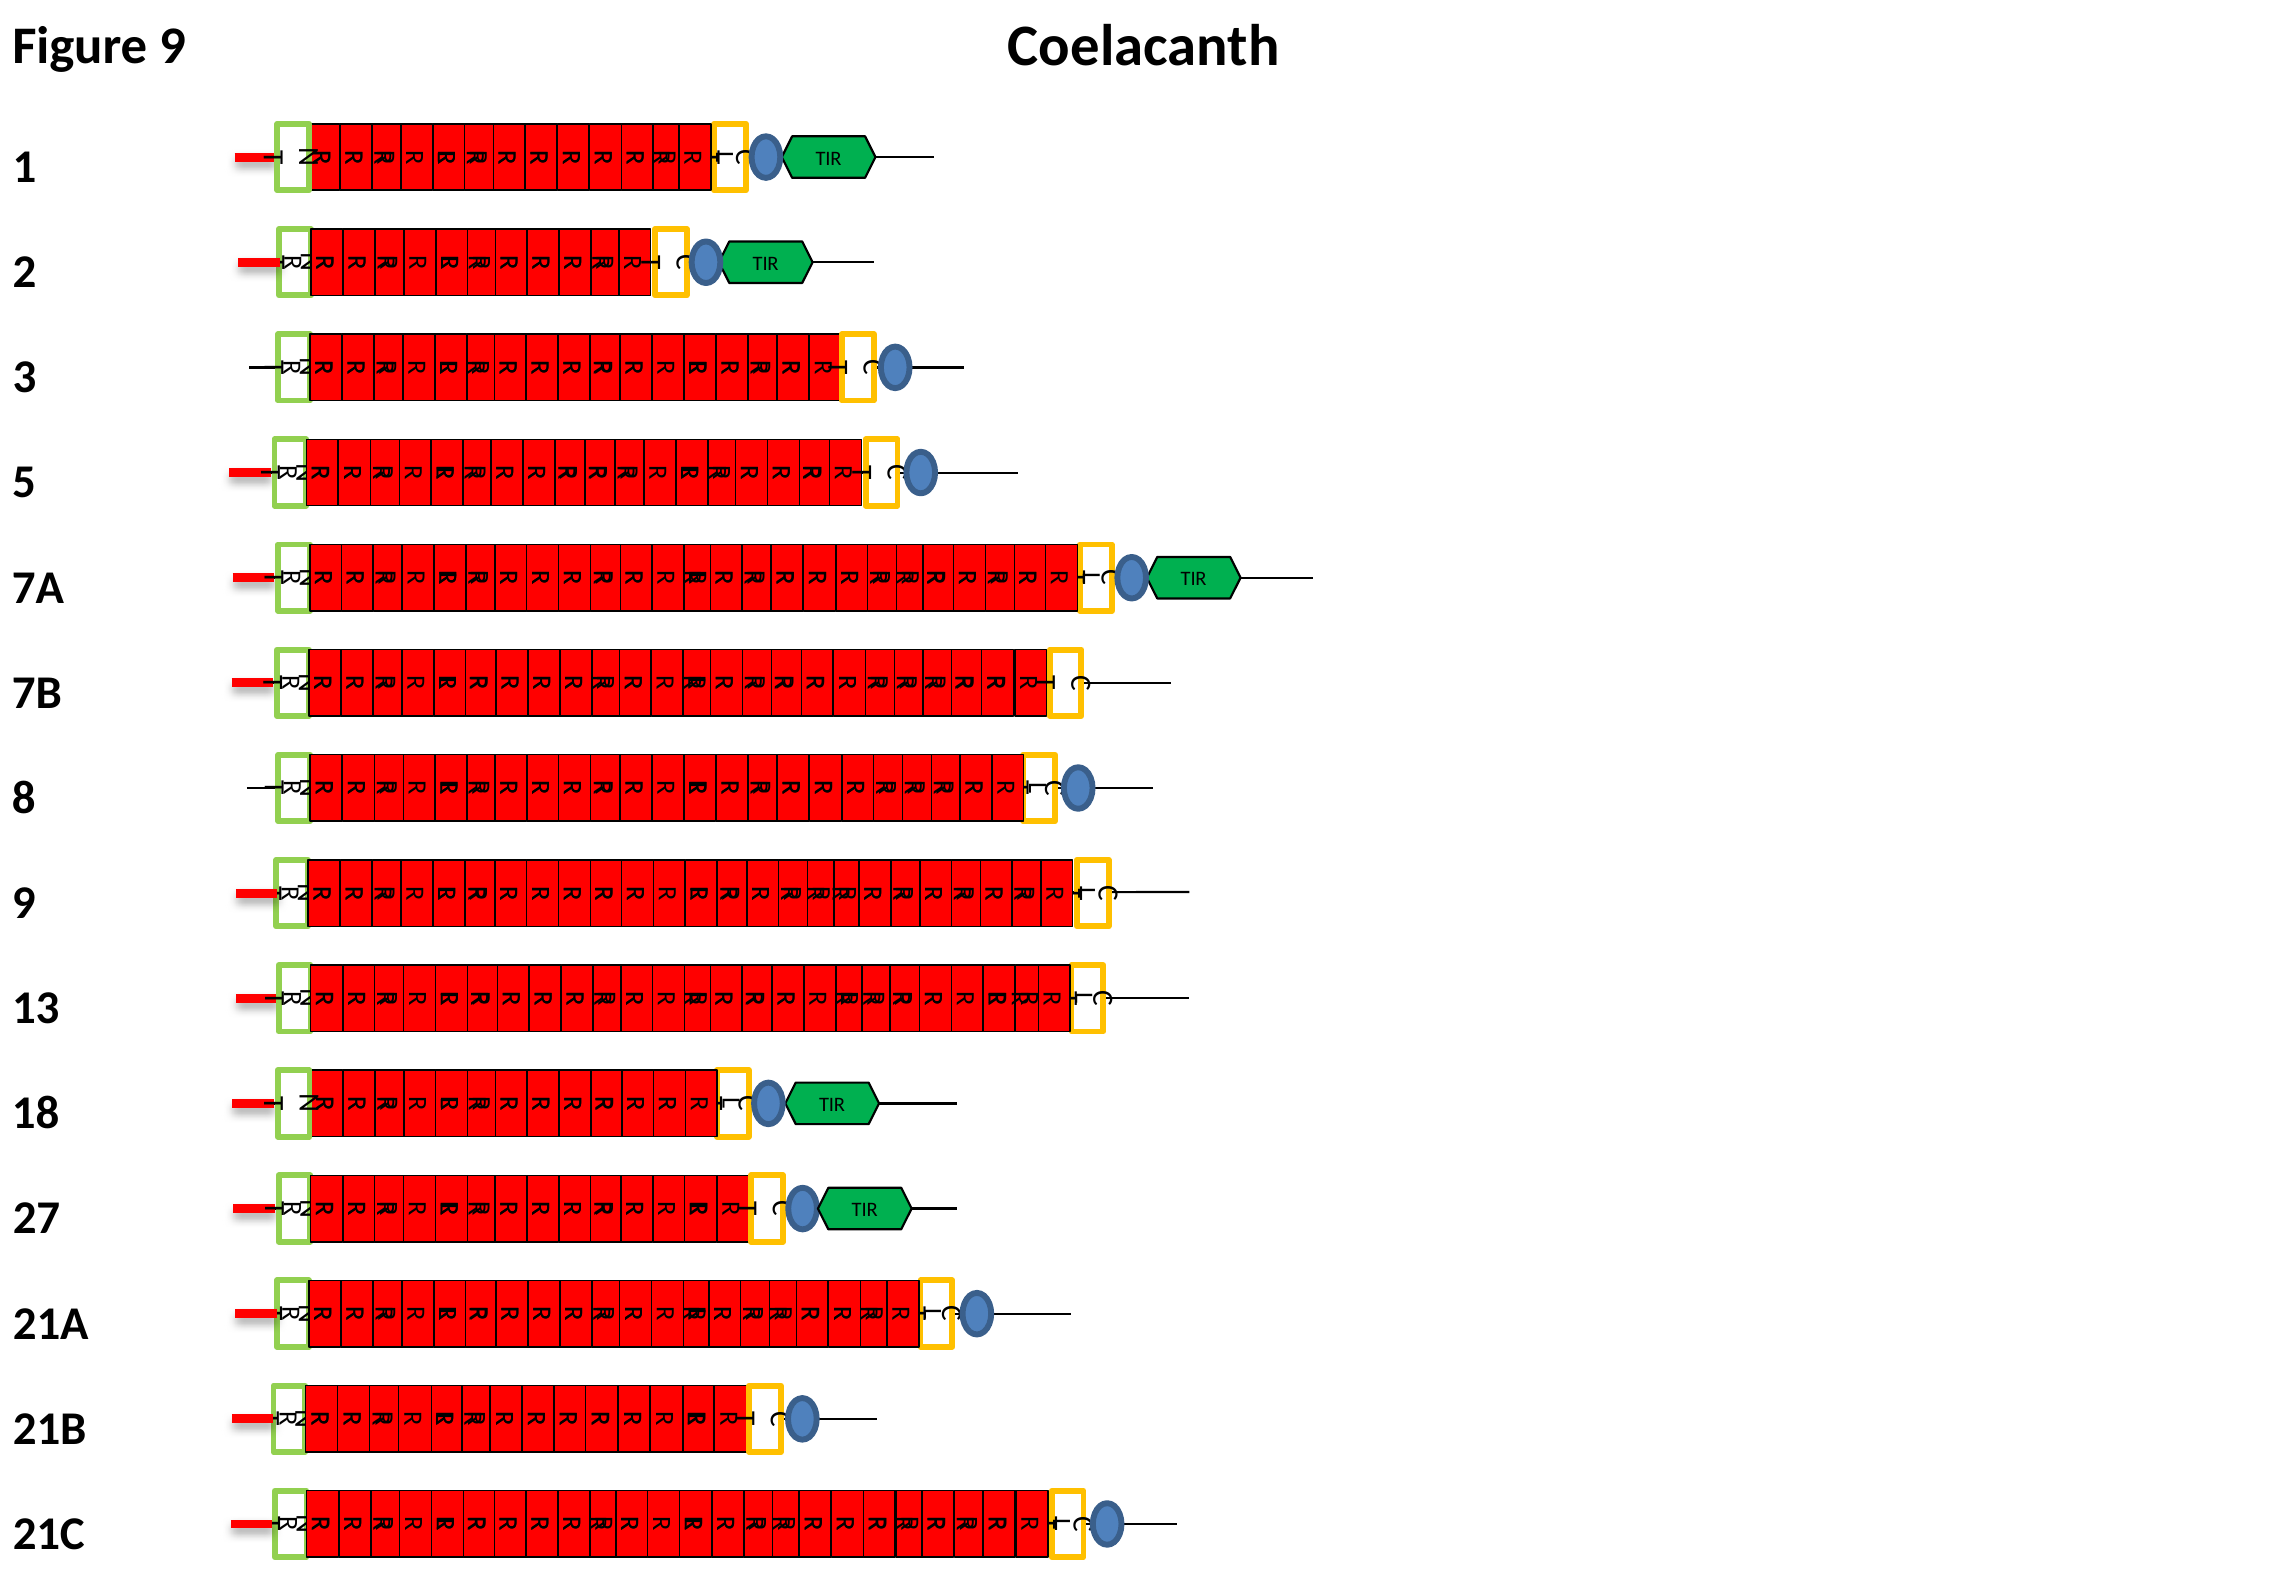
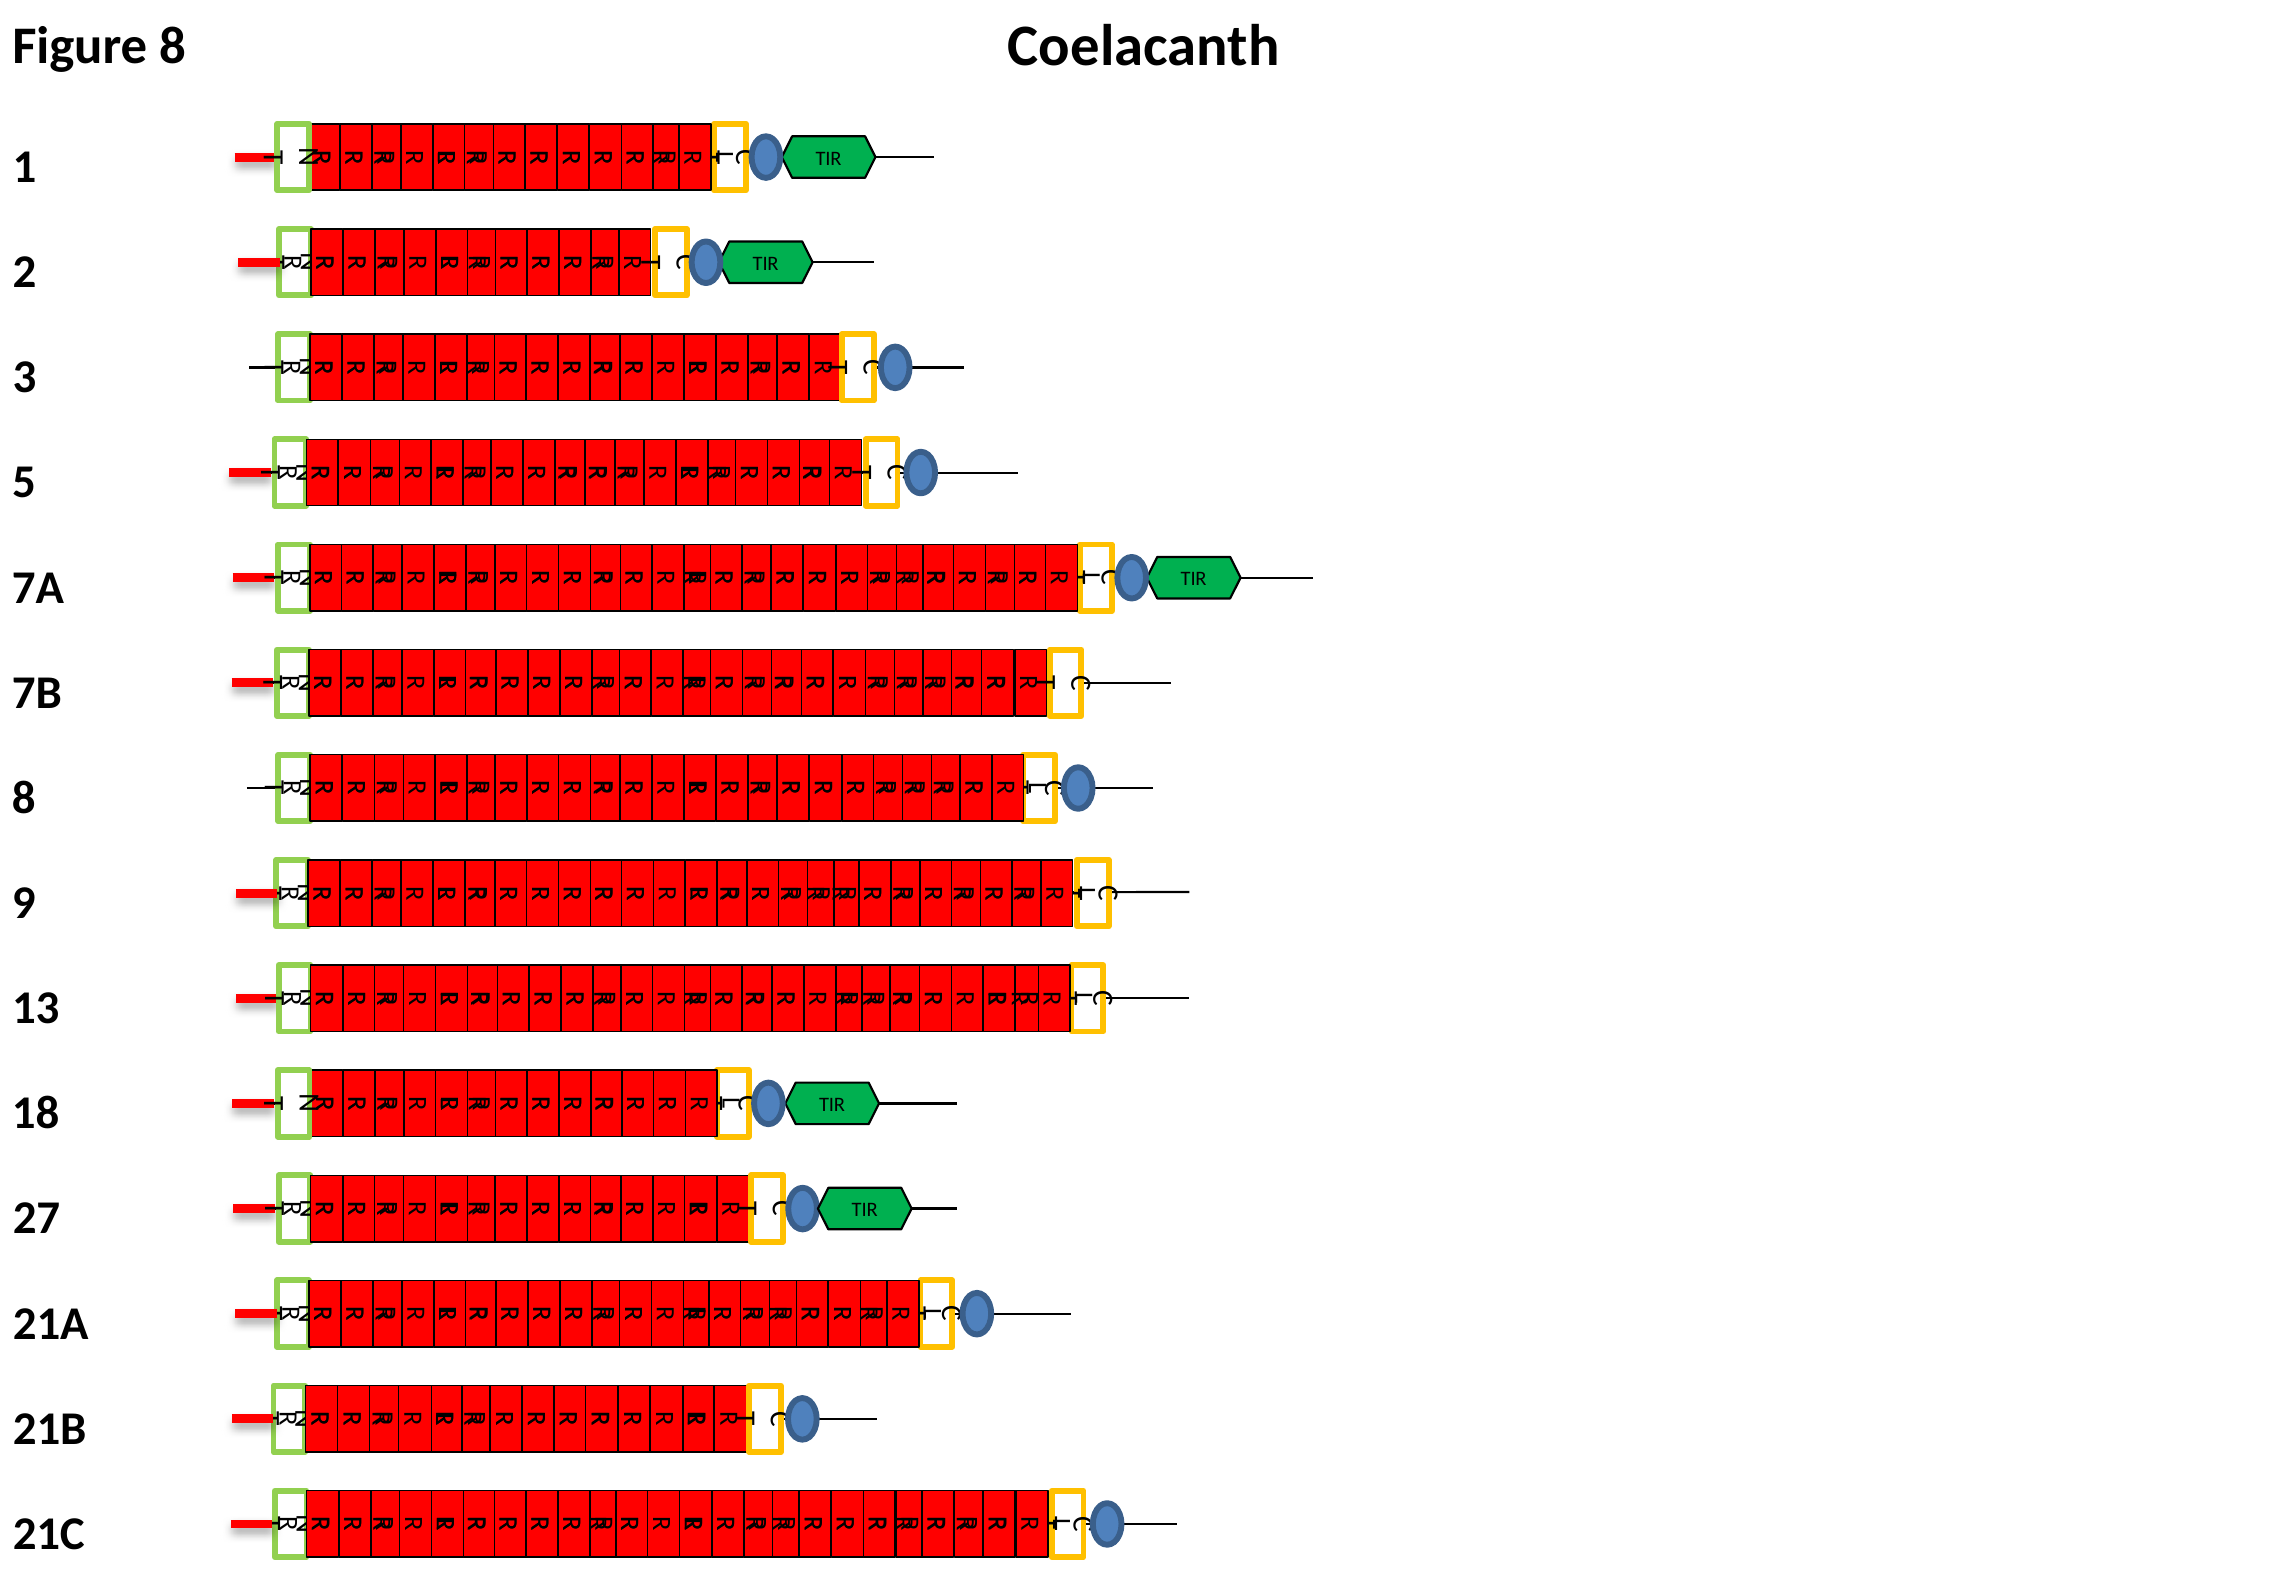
Figure 9: 9 -> 8
